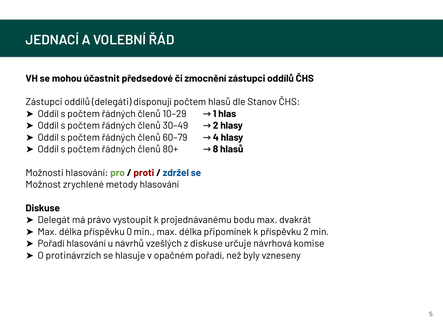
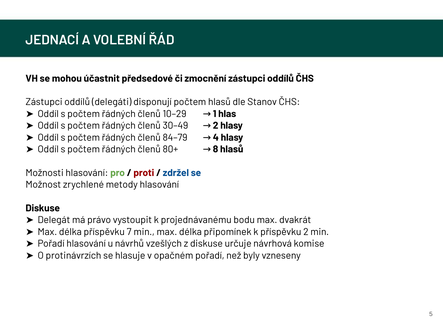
60–79: 60–79 -> 84–79
0: 0 -> 7
